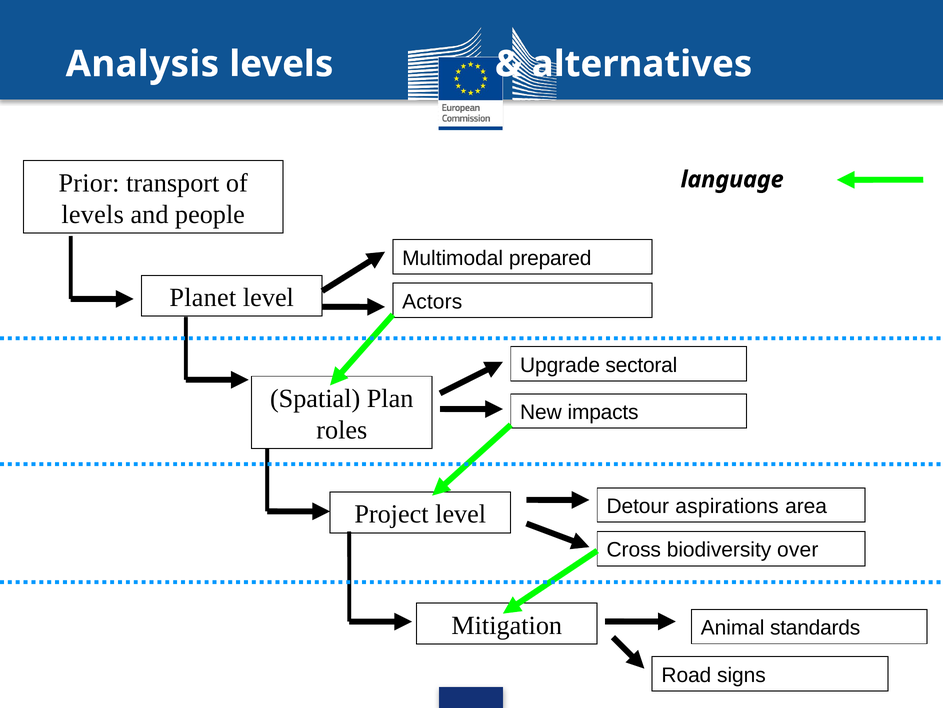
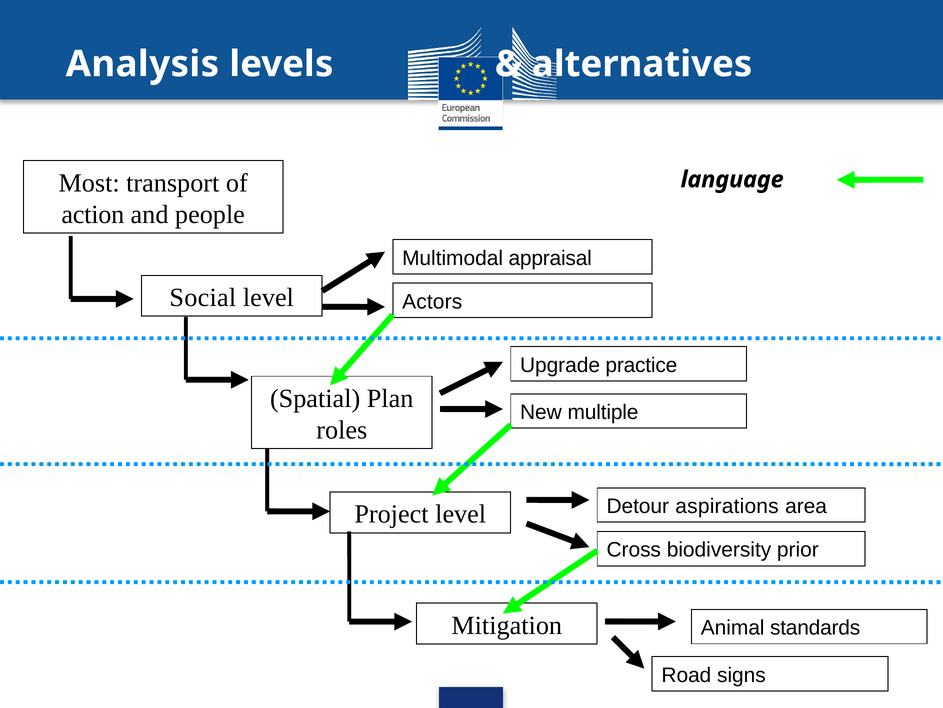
Prior: Prior -> Most
levels at (93, 214): levels -> action
prepared: prepared -> appraisal
Planet: Planet -> Social
sectoral: sectoral -> practice
impacts: impacts -> multiple
over: over -> prior
